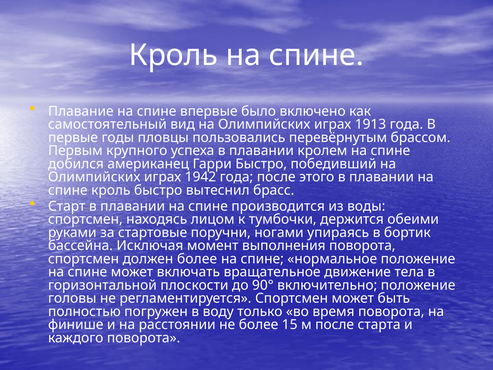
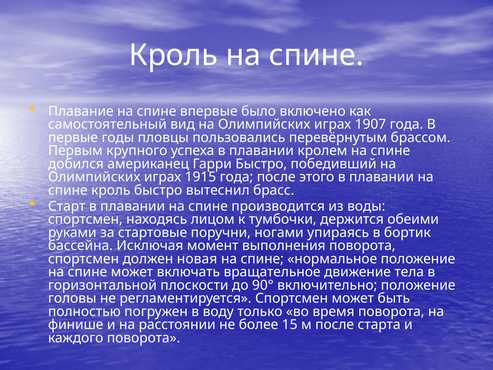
1913: 1913 -> 1907
1942: 1942 -> 1915
должен более: более -> новая
